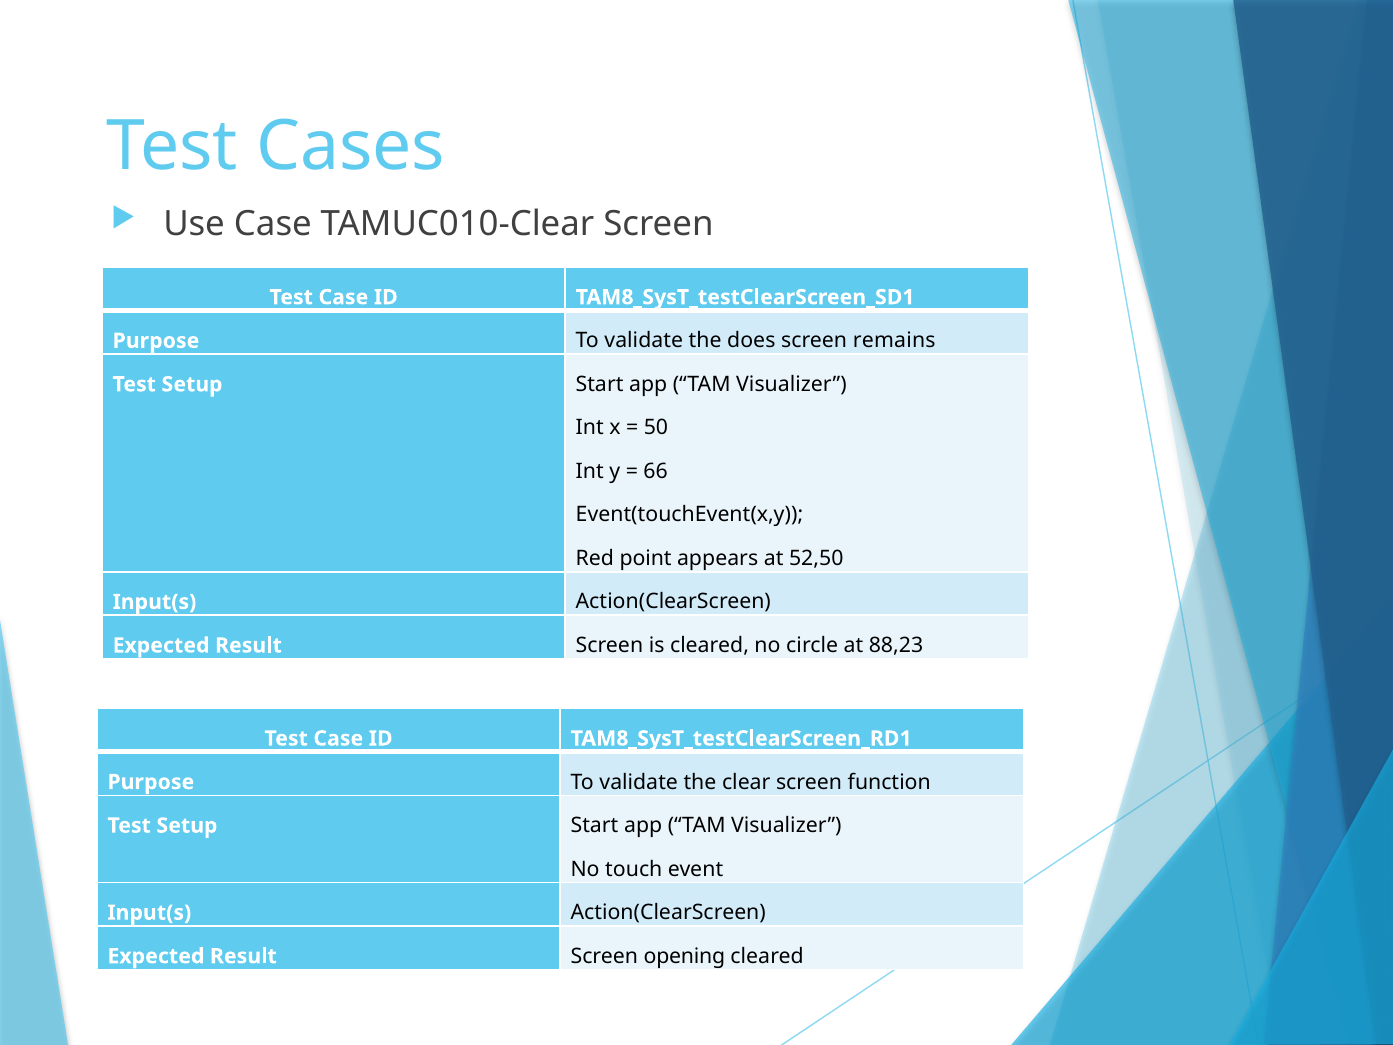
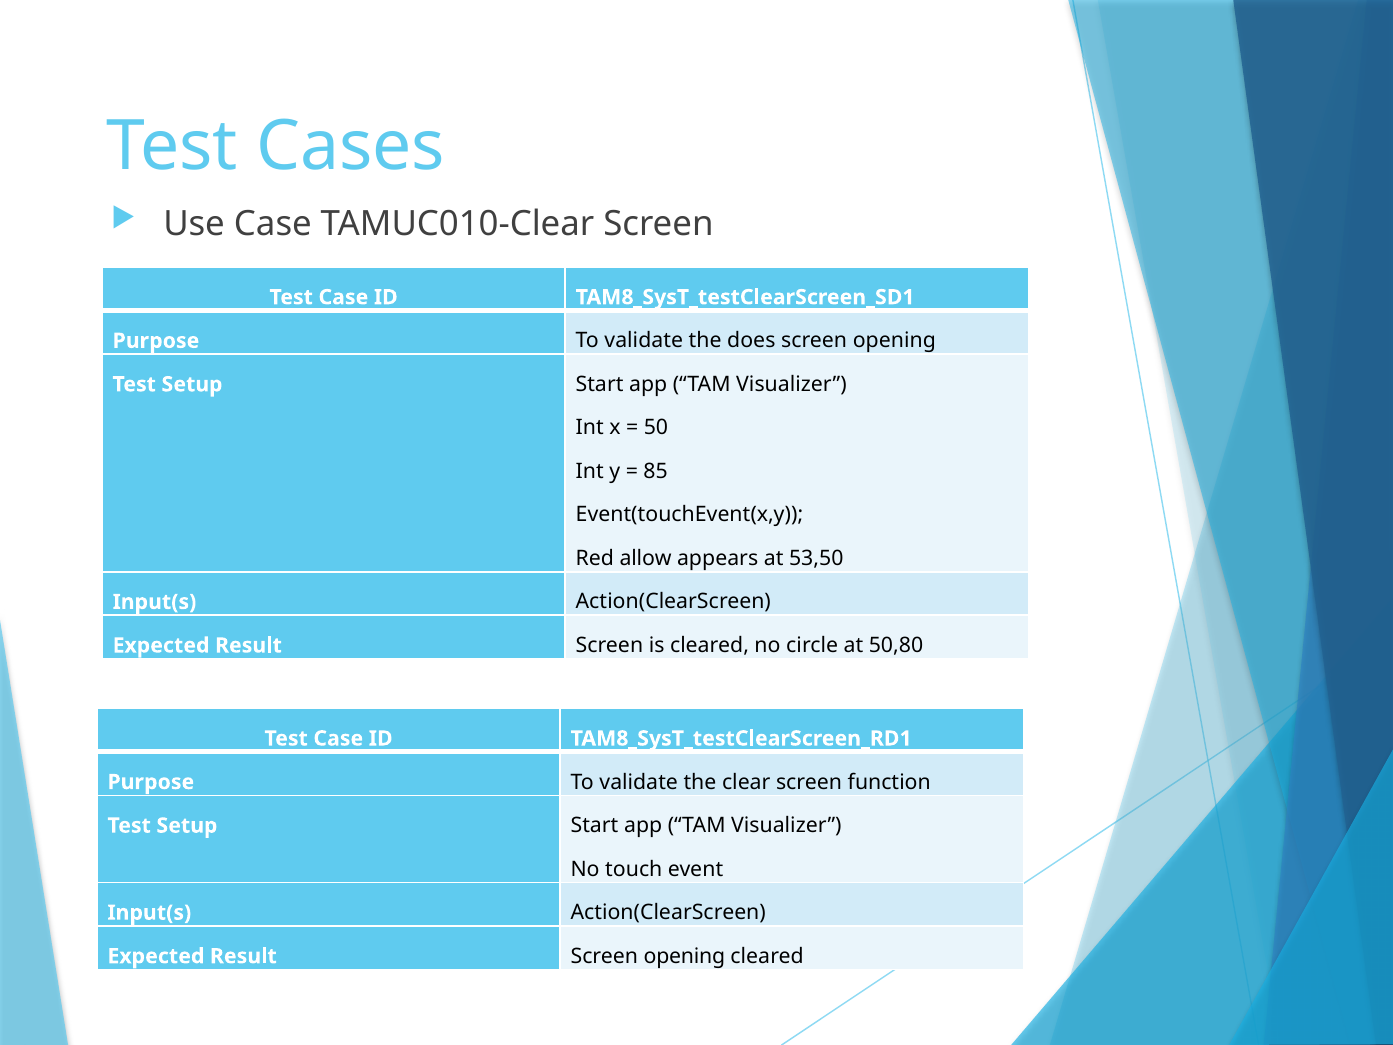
remains at (894, 341): remains -> opening
66: 66 -> 85
point: point -> allow
52,50: 52,50 -> 53,50
88,23: 88,23 -> 50,80
